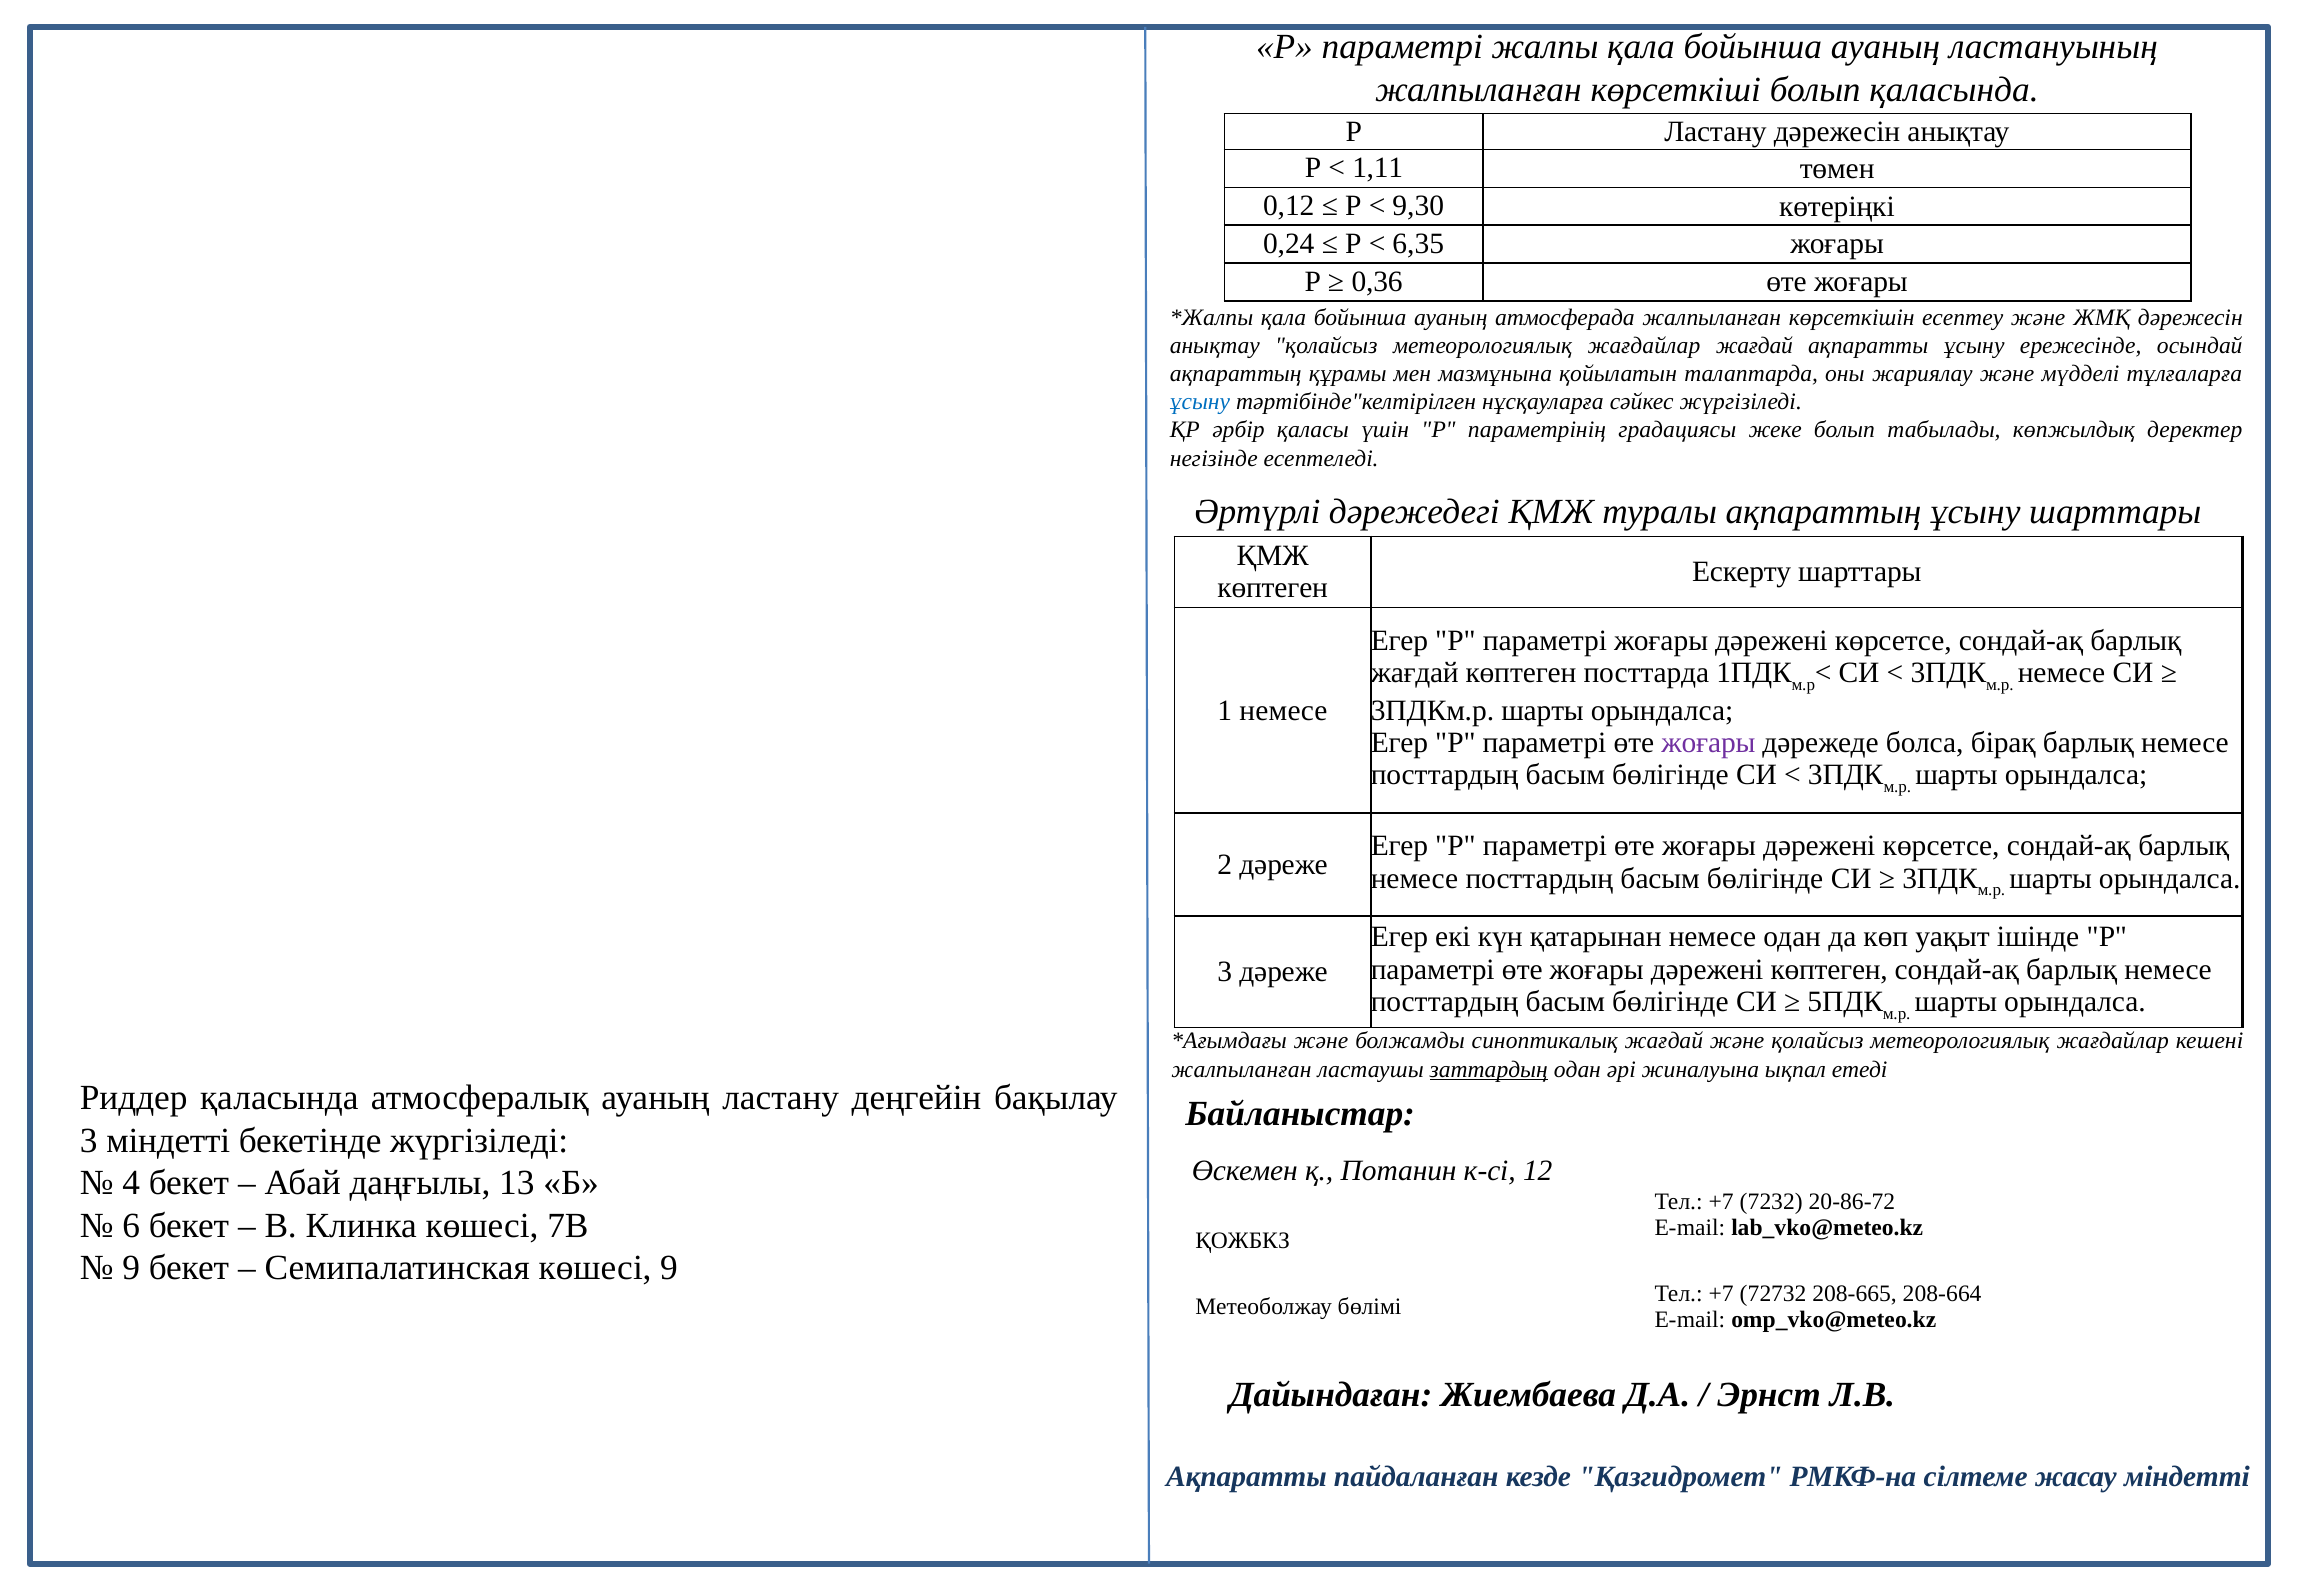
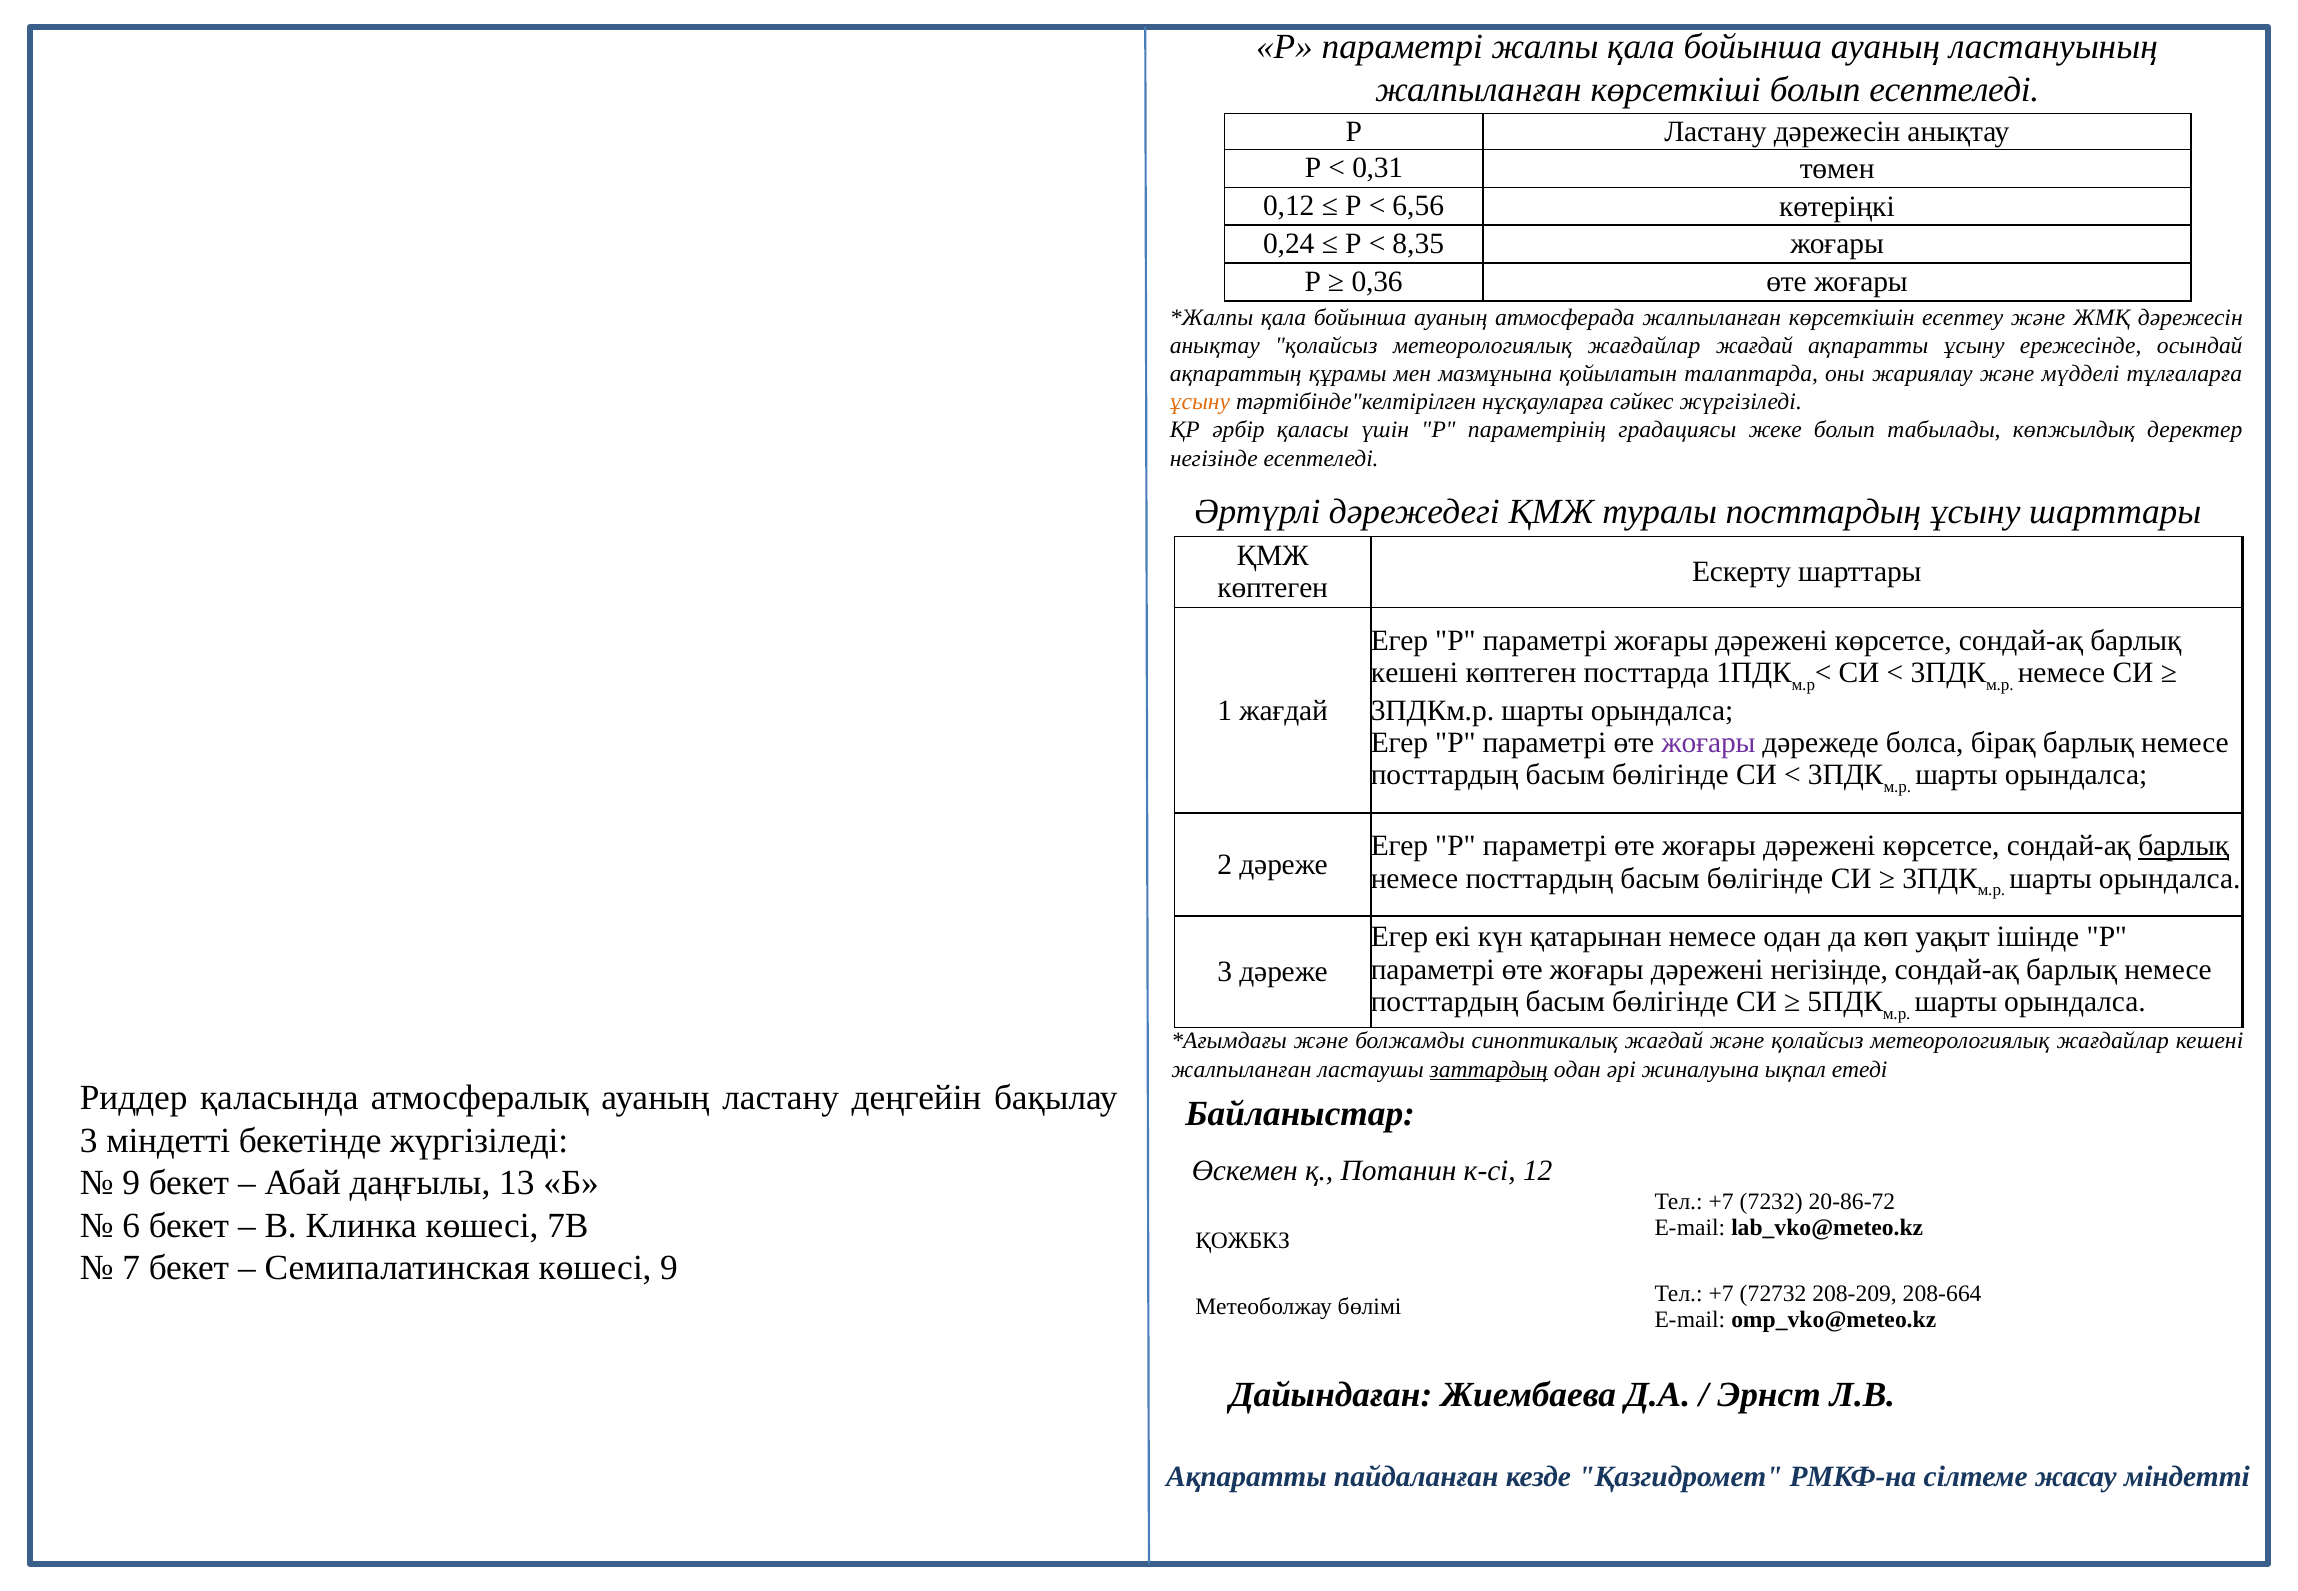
болып қаласында: қаласында -> есептеледі
1,11: 1,11 -> 0,31
9,30: 9,30 -> 6,56
6,35: 6,35 -> 8,35
ұсыну at (1200, 402) colour: blue -> orange
туралы ақпараттың: ақпараттың -> посттардың
жағдай at (1415, 673): жағдай -> кешені
1 немесе: немесе -> жағдай
барлық at (2184, 846) underline: none -> present
дәрежені көптеген: көптеген -> негізінде
4 at (131, 1183): 4 -> 9
9 at (131, 1268): 9 -> 7
208-665: 208-665 -> 208-209
